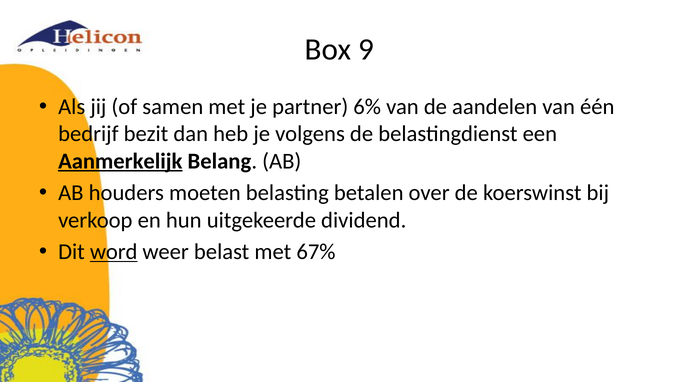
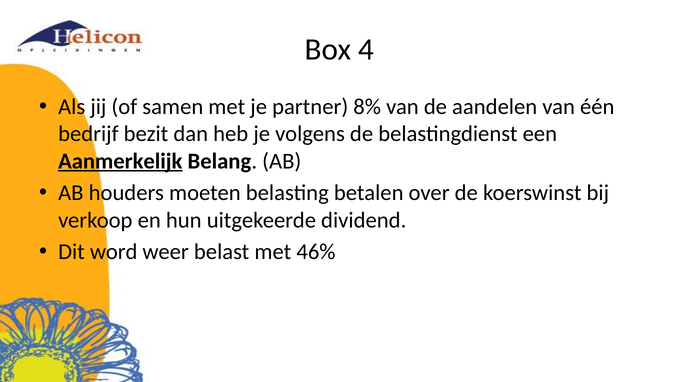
9: 9 -> 4
6%: 6% -> 8%
word underline: present -> none
67%: 67% -> 46%
